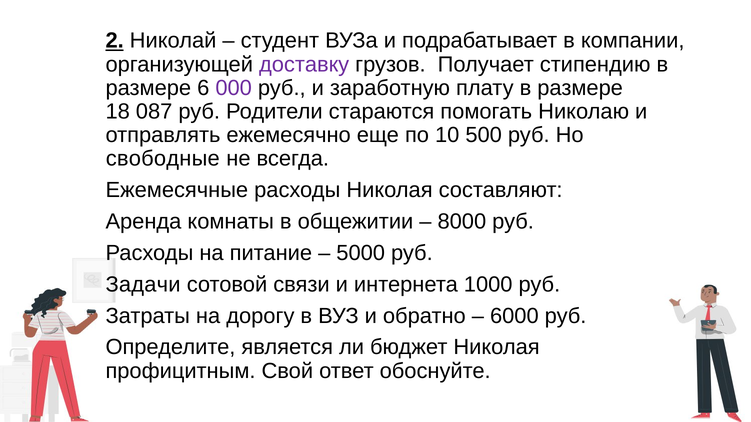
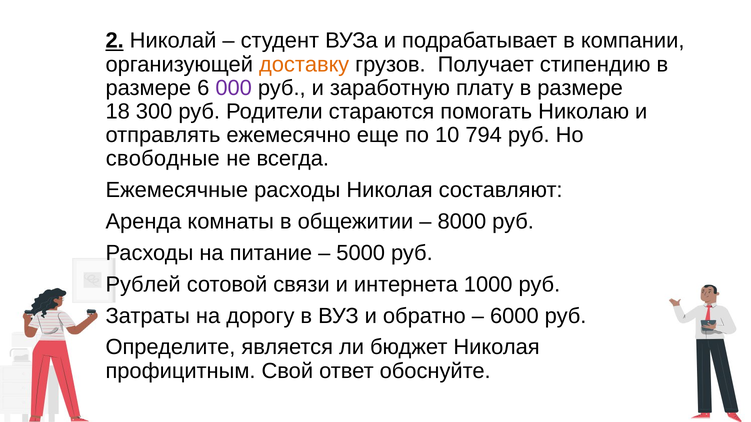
доставку colour: purple -> orange
087: 087 -> 300
500: 500 -> 794
Задачи: Задачи -> Рублей
